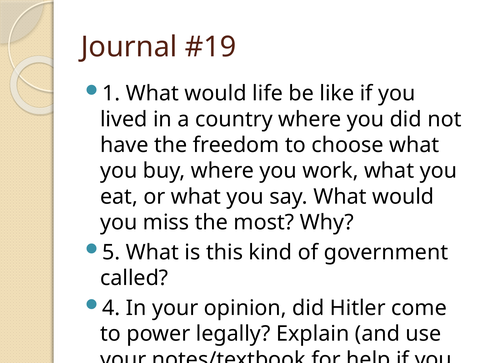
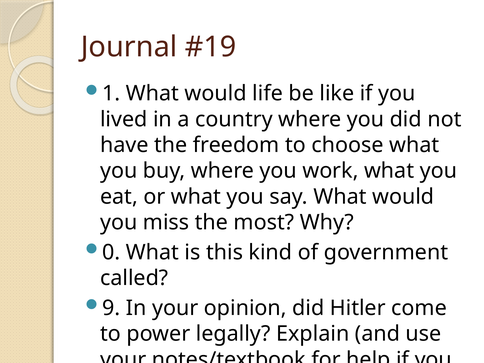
5: 5 -> 0
4: 4 -> 9
